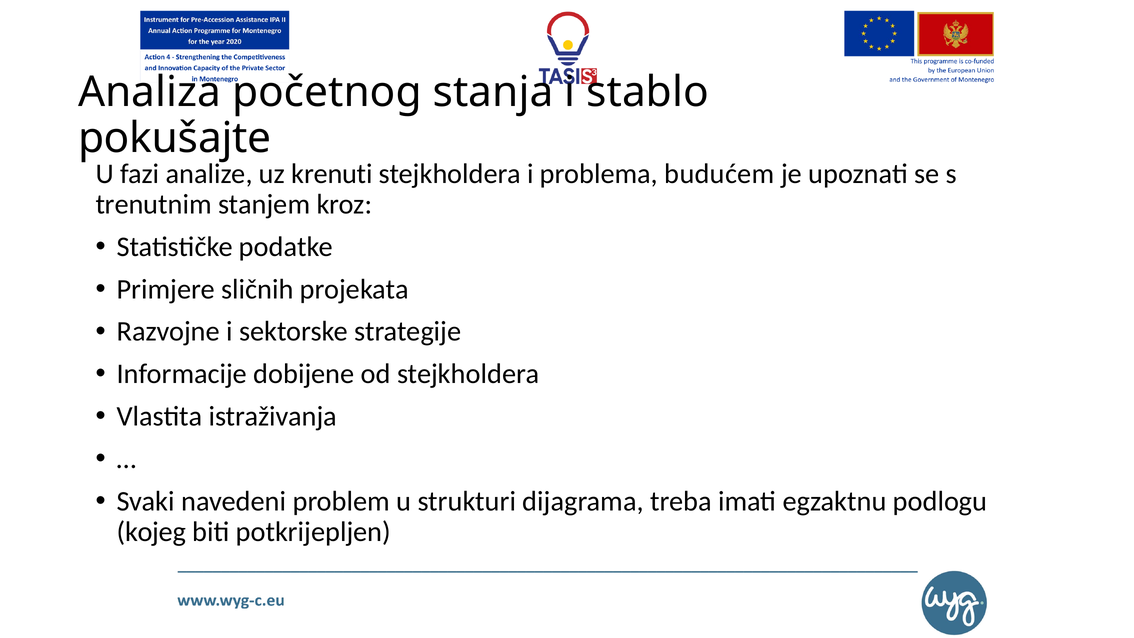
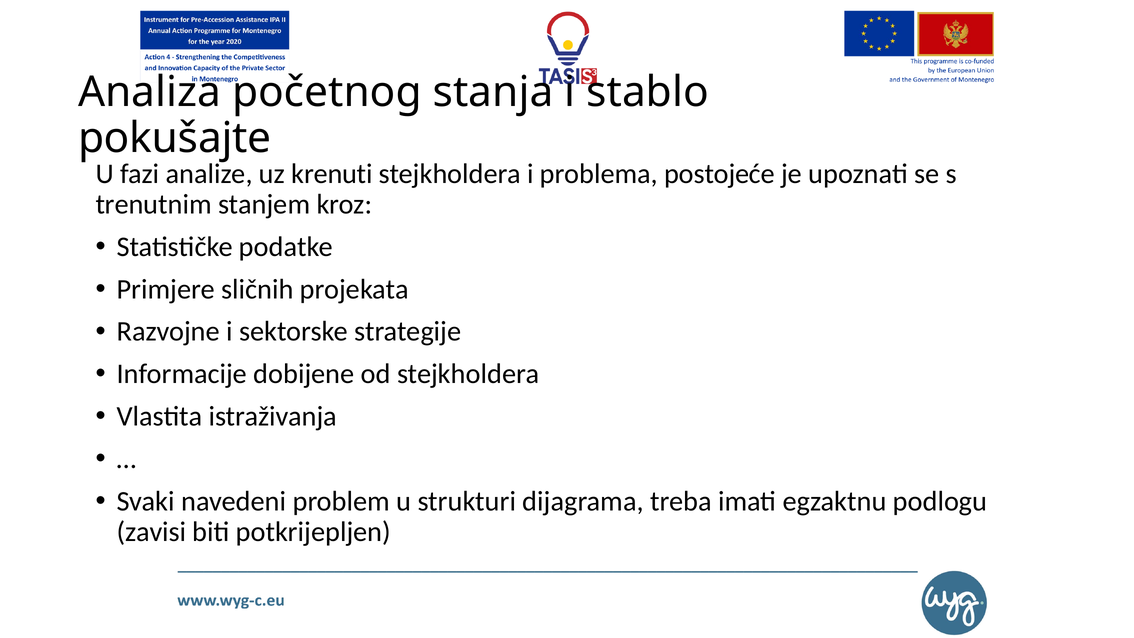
budućem: budućem -> postojeće
kojeg: kojeg -> zavisi
